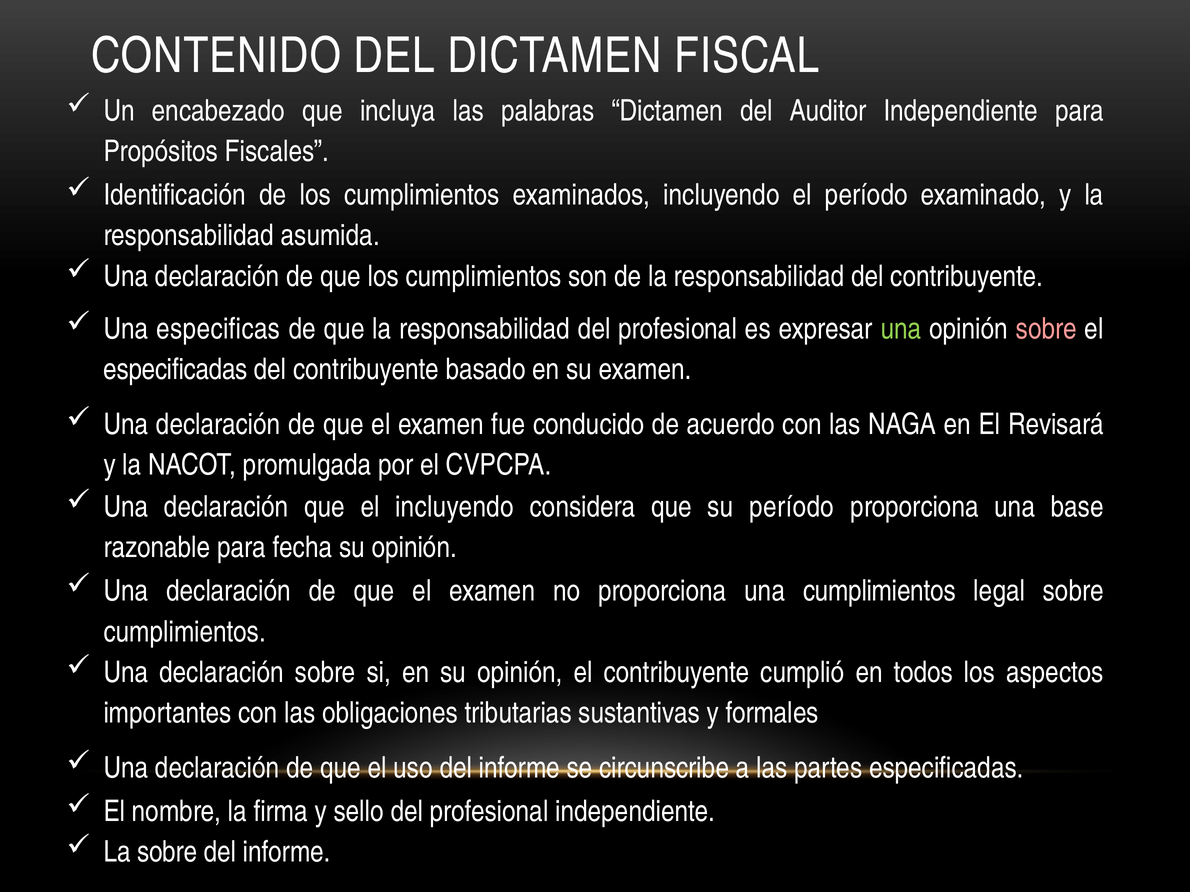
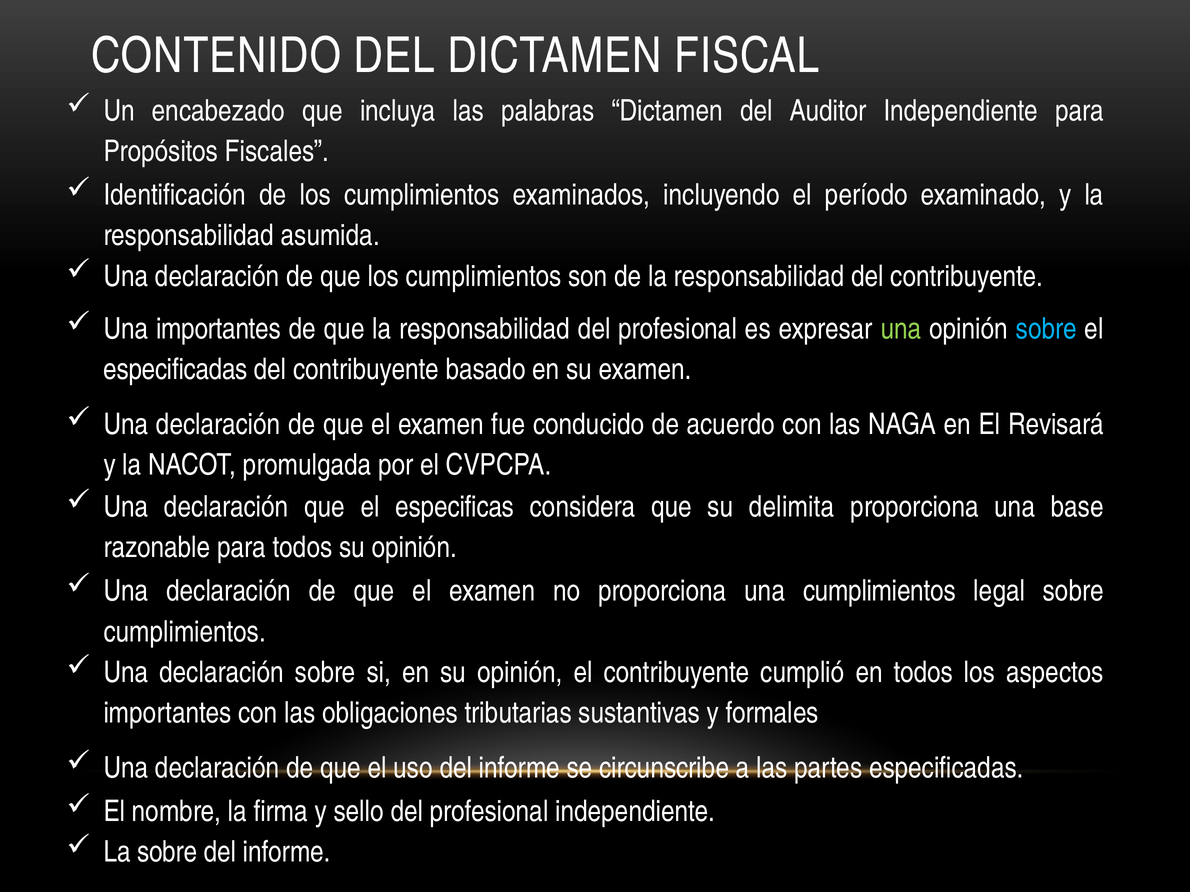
Una especificas: especificas -> importantes
sobre at (1046, 329) colour: pink -> light blue
el incluyendo: incluyendo -> especificas
su período: período -> delimita
para fecha: fecha -> todos
